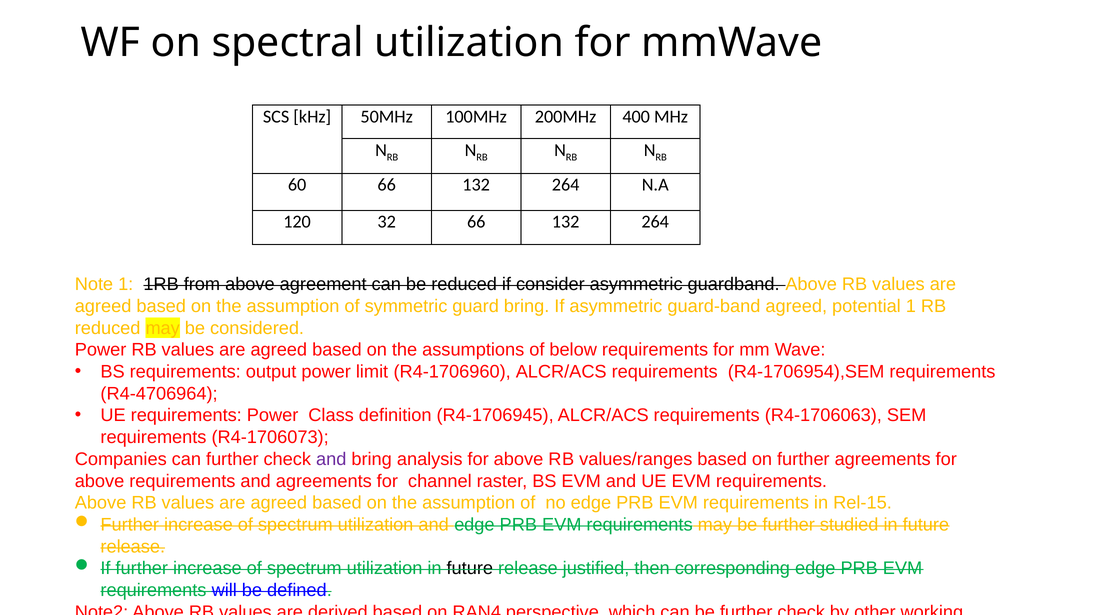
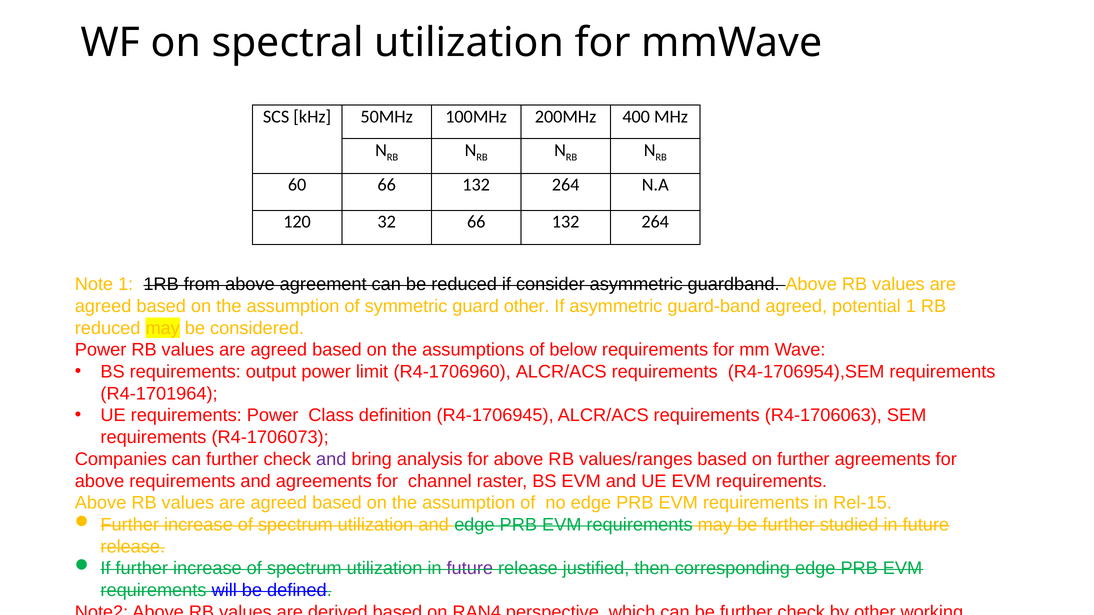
guard bring: bring -> other
R4-4706964: R4-4706964 -> R4-1701964
future at (470, 569) colour: black -> purple
